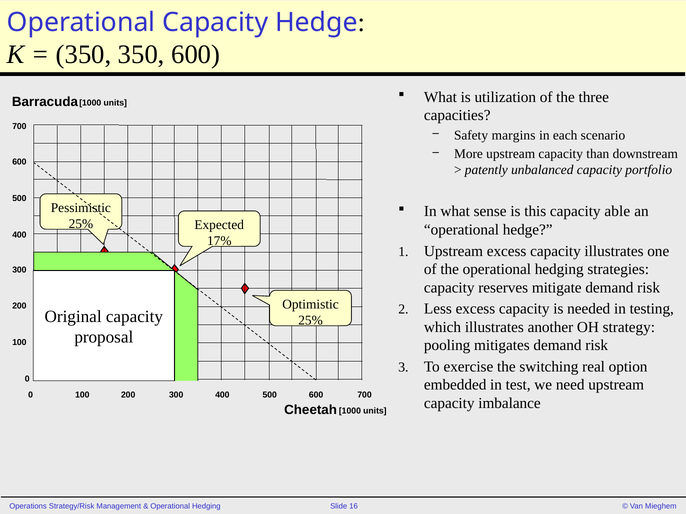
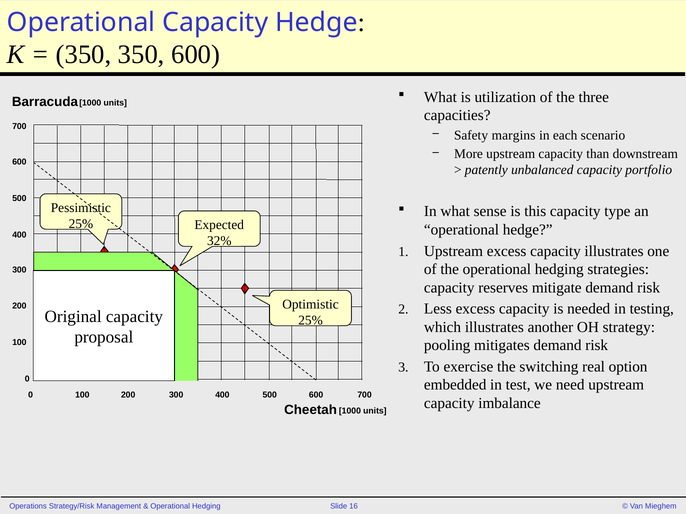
able: able -> type
17%: 17% -> 32%
